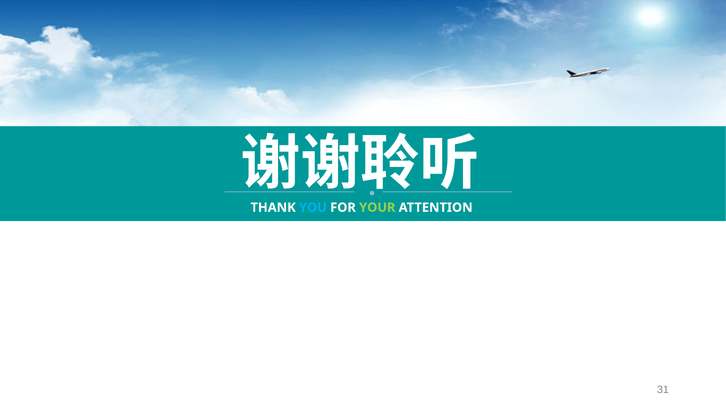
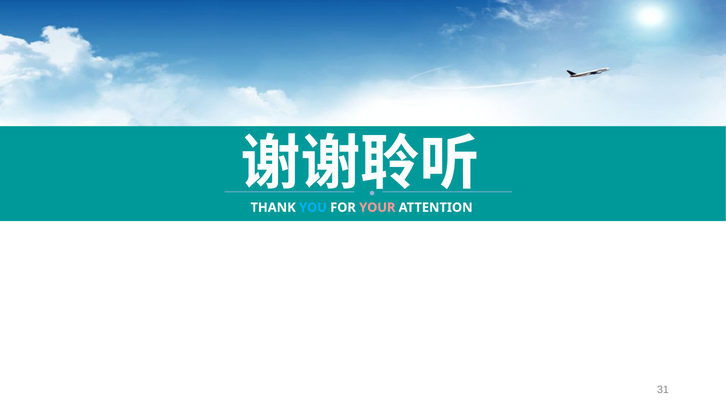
YOUR colour: light green -> pink
